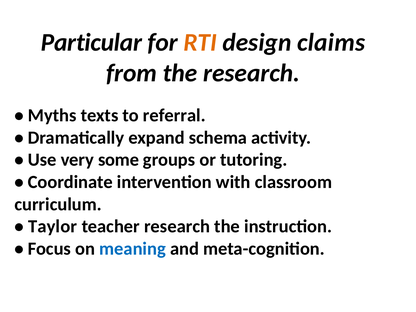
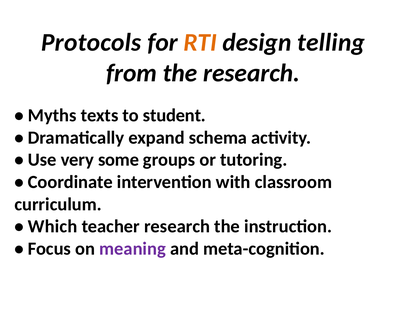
Particular: Particular -> Protocols
claims: claims -> telling
referral: referral -> student
Taylor: Taylor -> Which
meaning colour: blue -> purple
